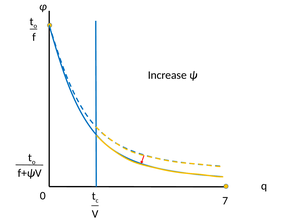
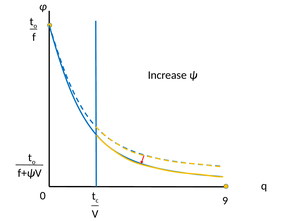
7: 7 -> 9
